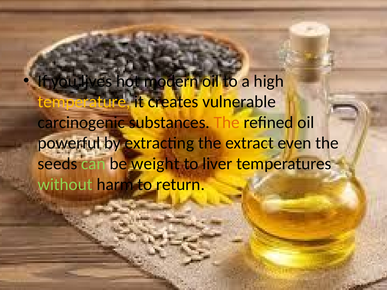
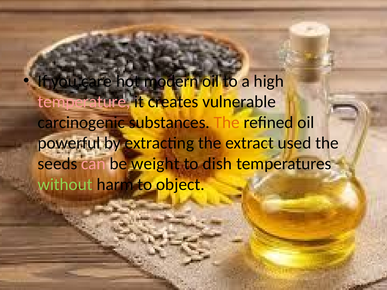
lives: lives -> care
temperature colour: yellow -> pink
even: even -> used
can colour: light green -> pink
liver: liver -> dish
return: return -> object
